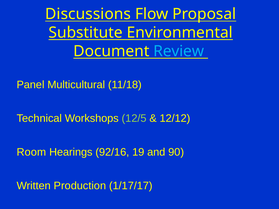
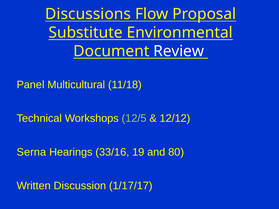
Review colour: light blue -> white
Room: Room -> Serna
92/16: 92/16 -> 33/16
90: 90 -> 80
Production: Production -> Discussion
